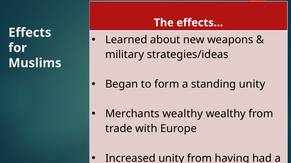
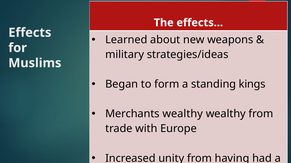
standing unity: unity -> kings
